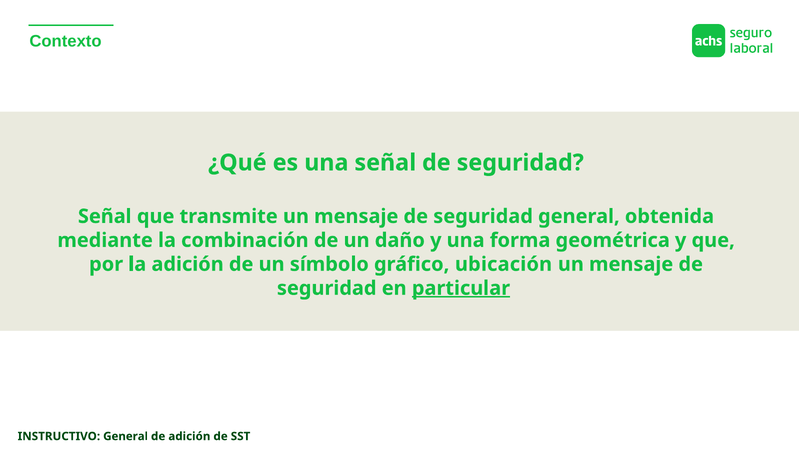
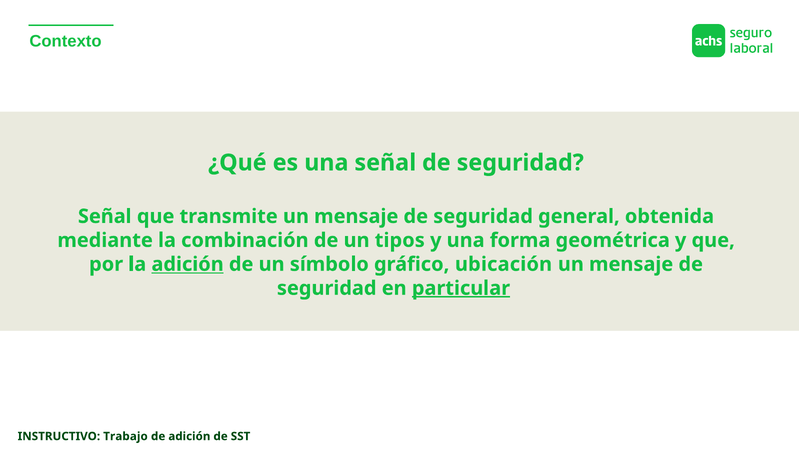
daño: daño -> tipos
adición at (188, 265) underline: none -> present
INSTRUCTIVO General: General -> Trabajo
